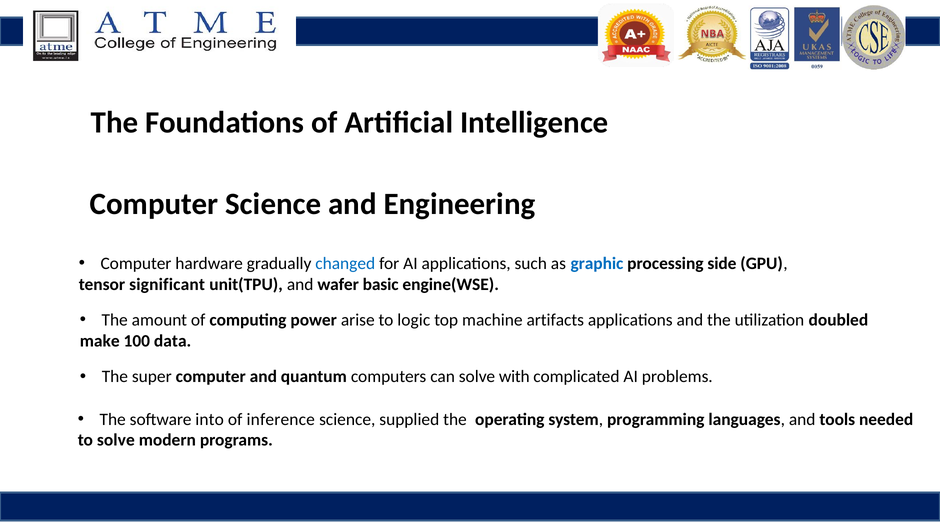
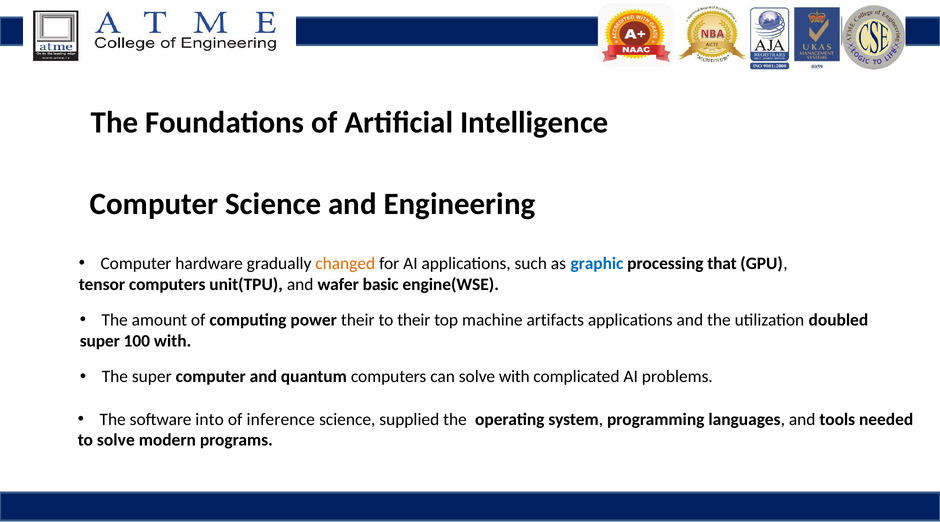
changed colour: blue -> orange
side: side -> that
tensor significant: significant -> computers
power arise: arise -> their
to logic: logic -> their
make at (100, 341): make -> super
100 data: data -> with
